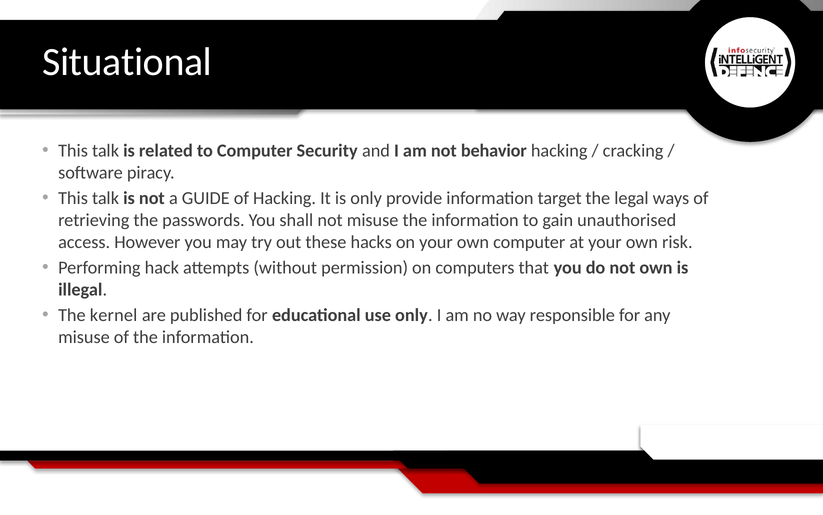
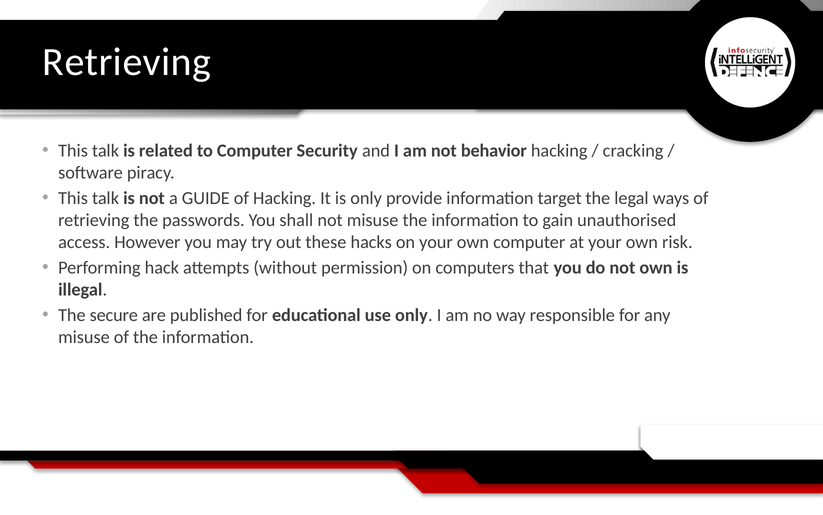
Situational at (127, 62): Situational -> Retrieving
kernel: kernel -> secure
